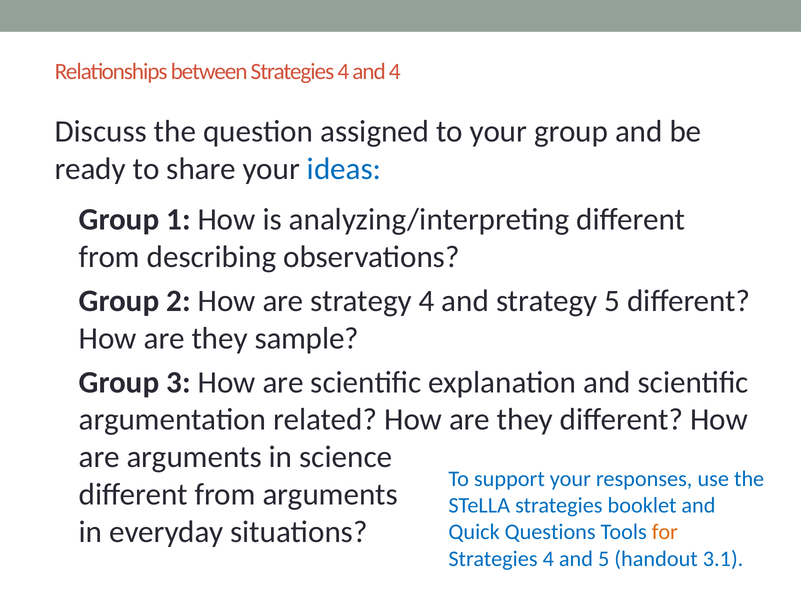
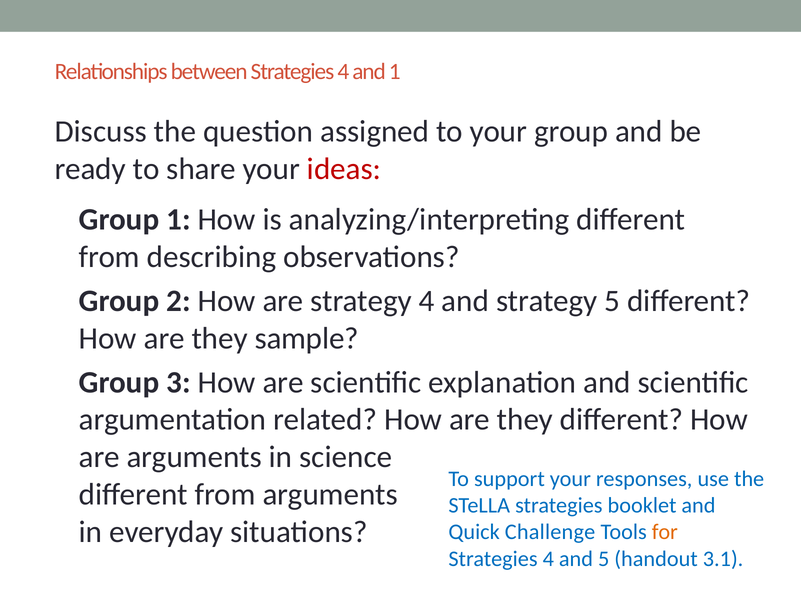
and 4: 4 -> 1
ideas colour: blue -> red
Questions: Questions -> Challenge
